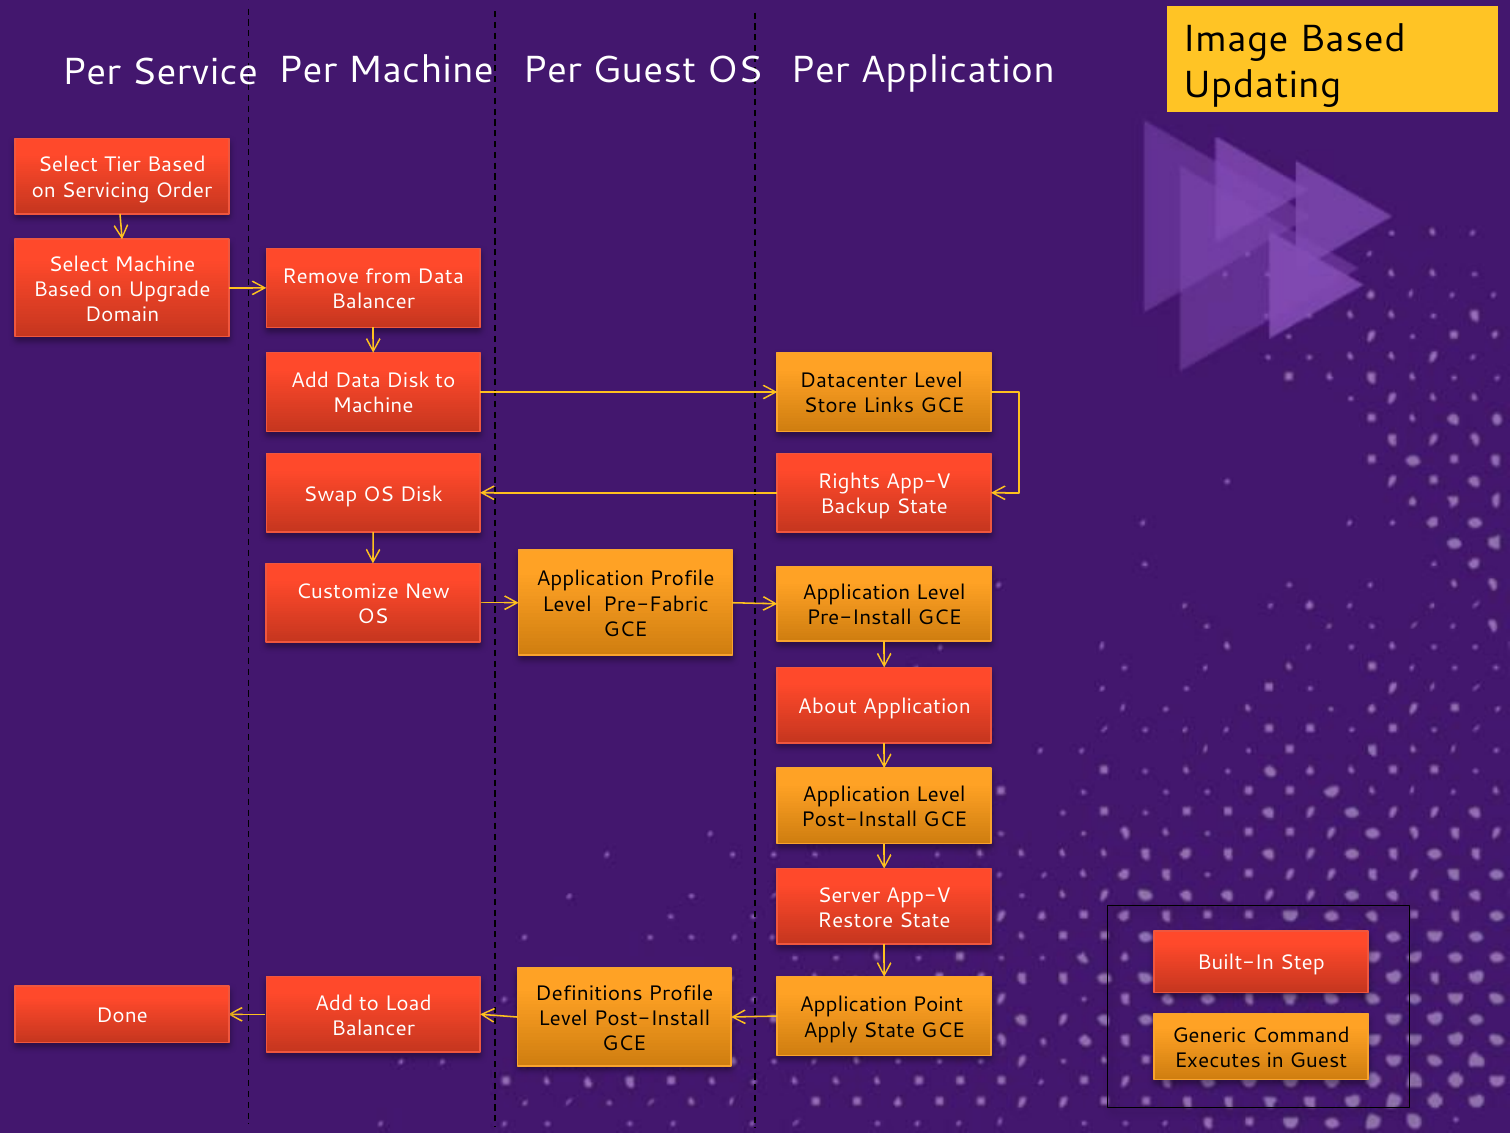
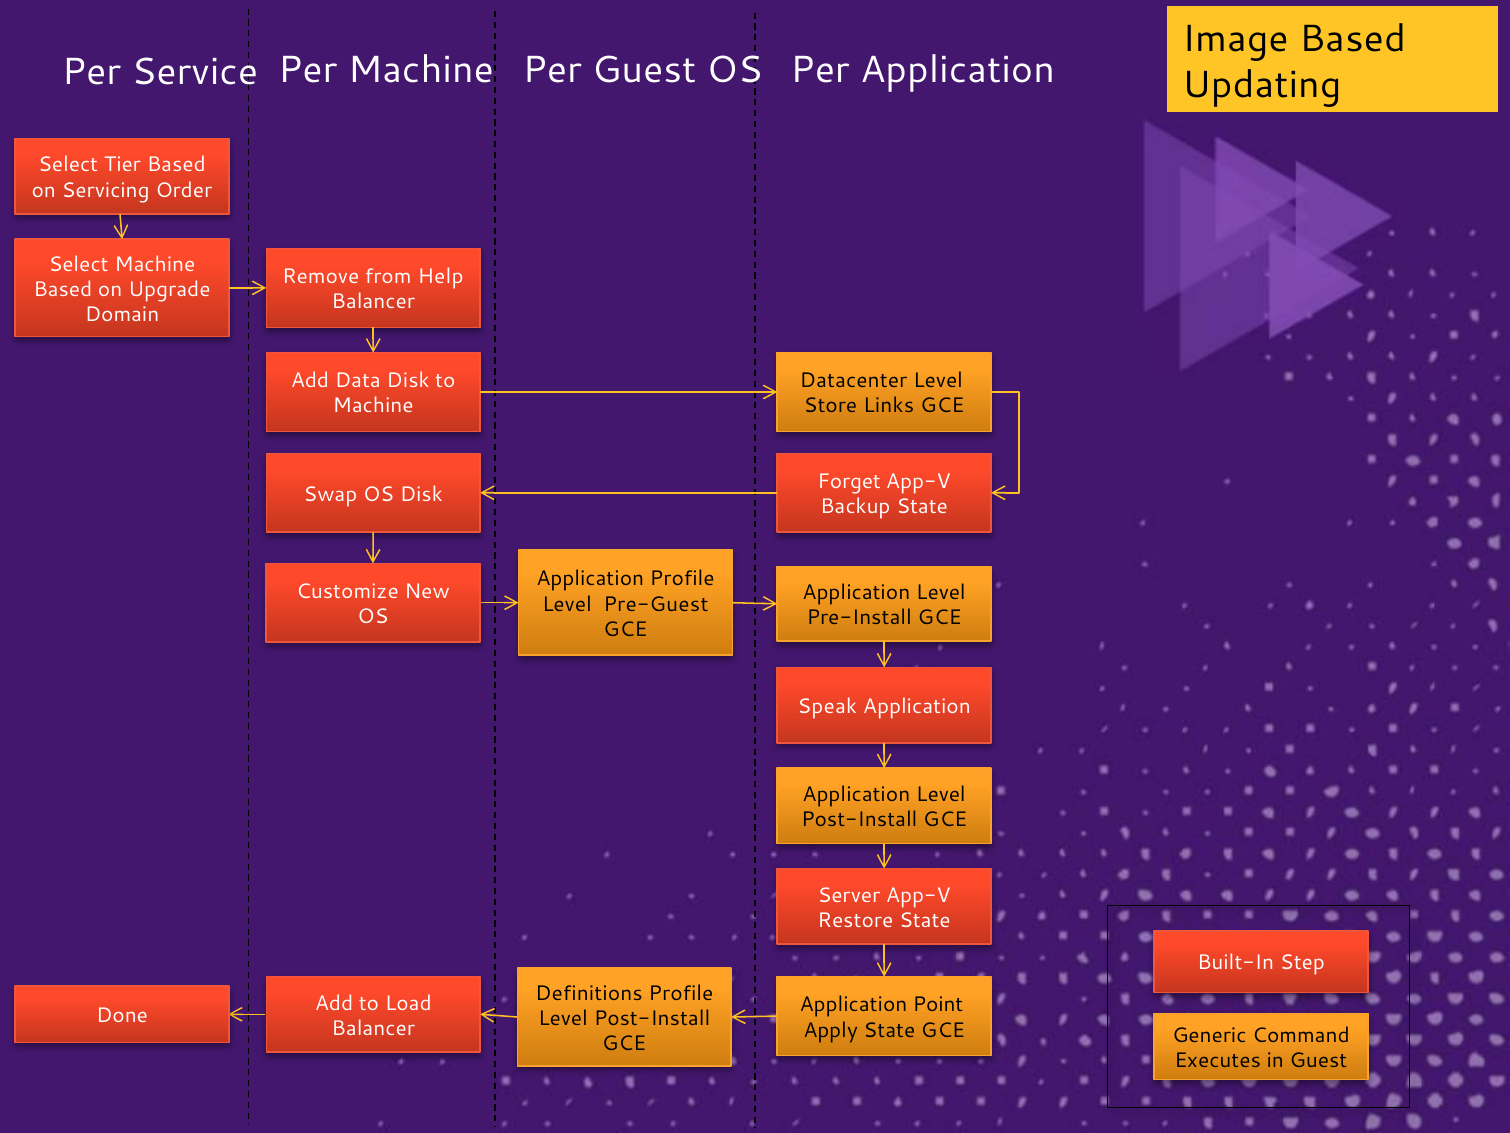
from Data: Data -> Help
Rights: Rights -> Forget
Pre-Fabric: Pre-Fabric -> Pre-Guest
About: About -> Speak
